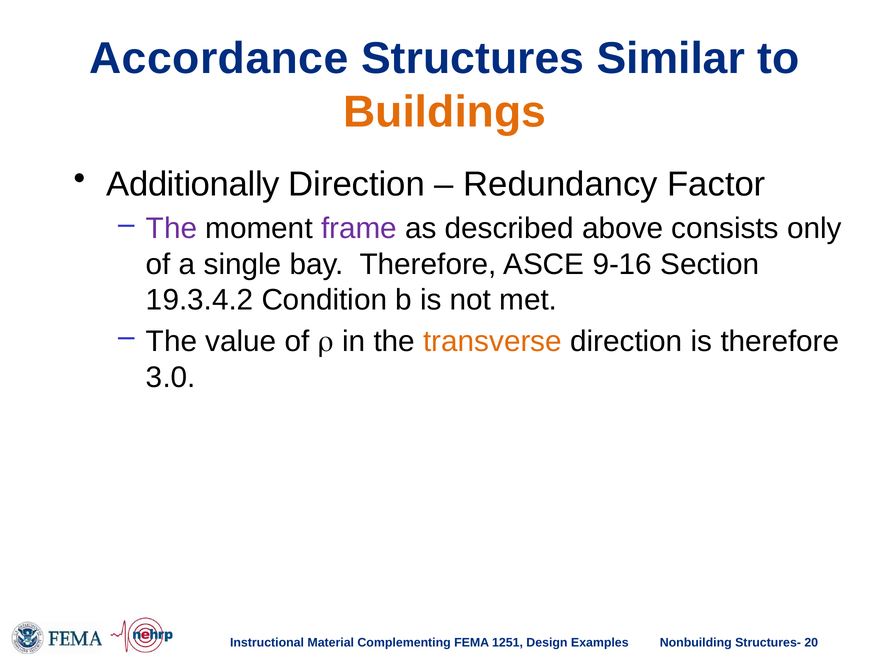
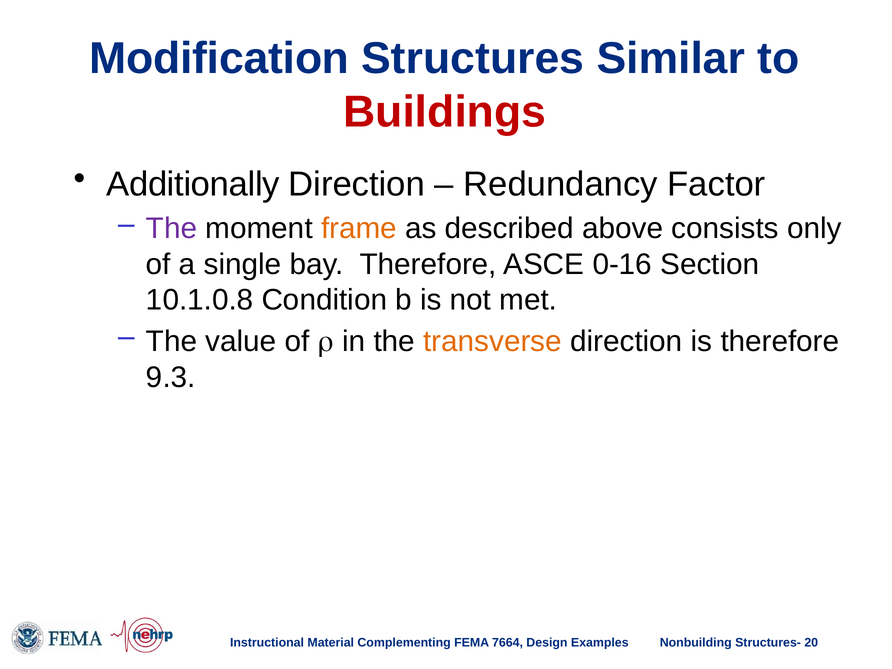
Accordance: Accordance -> Modification
Buildings colour: orange -> red
frame colour: purple -> orange
9-16: 9-16 -> 0-16
19.3.4.2: 19.3.4.2 -> 10.1.0.8
3.0: 3.0 -> 9.3
1251: 1251 -> 7664
